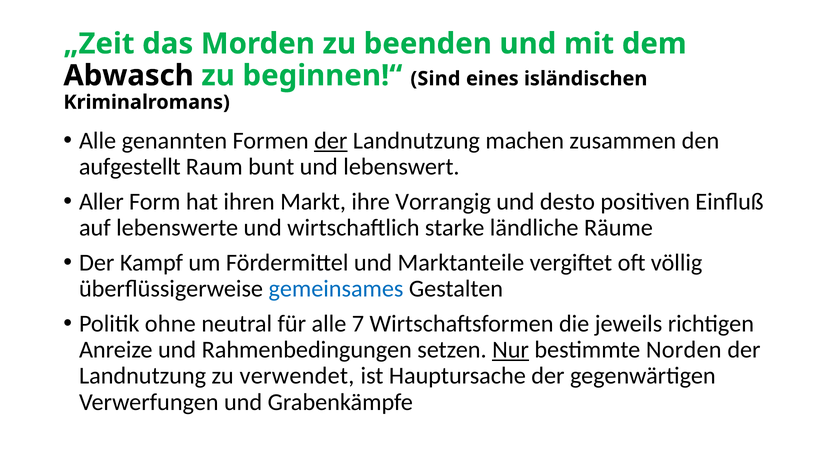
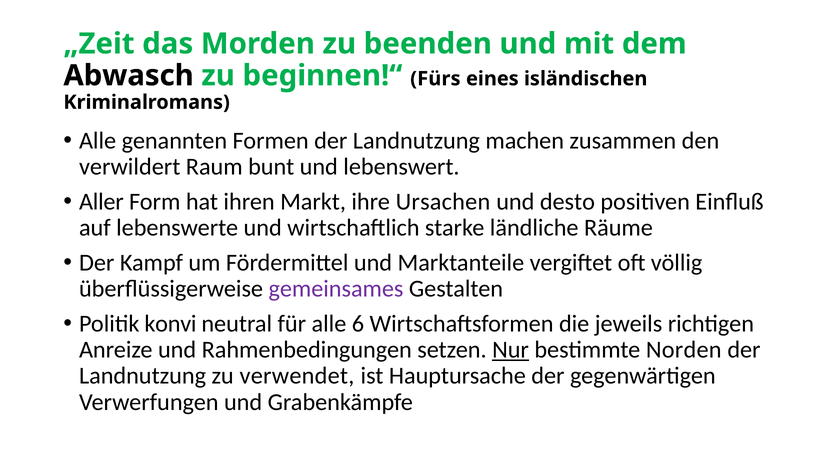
Sind: Sind -> Fürs
der at (331, 141) underline: present -> none
aufgestellt: aufgestellt -> verwildert
Vorrangig: Vorrangig -> Ursachen
gemeinsames colour: blue -> purple
ohne: ohne -> konvi
7: 7 -> 6
